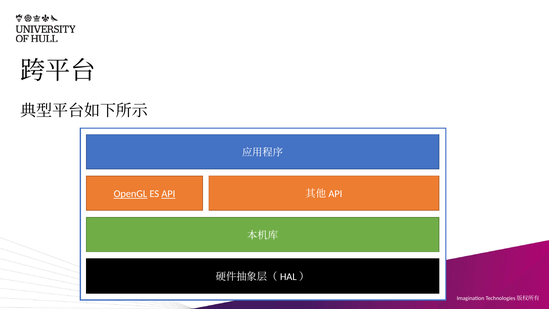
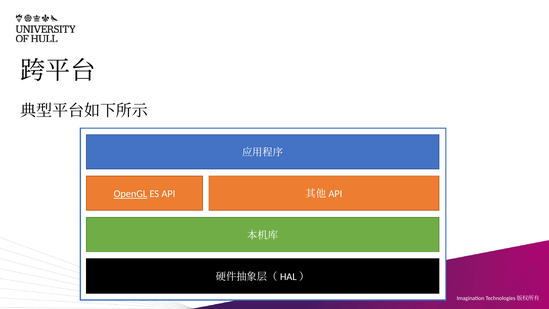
API underline: present -> none
